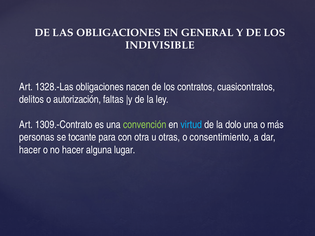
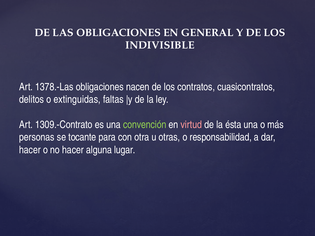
1328.-Las: 1328.-Las -> 1378.-Las
autorización: autorización -> extinguidas
virtud colour: light blue -> pink
dolo: dolo -> ésta
consentimiento: consentimiento -> responsabilidad
